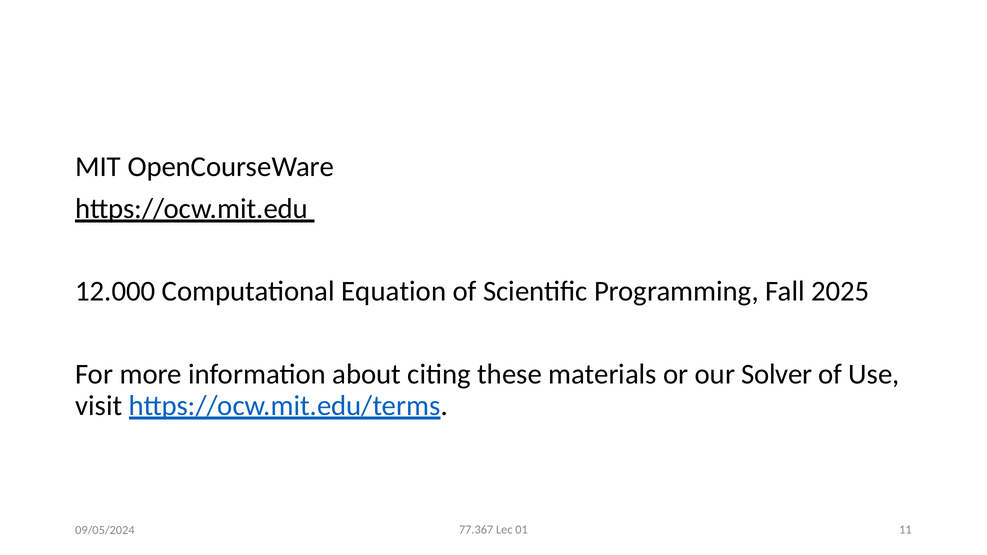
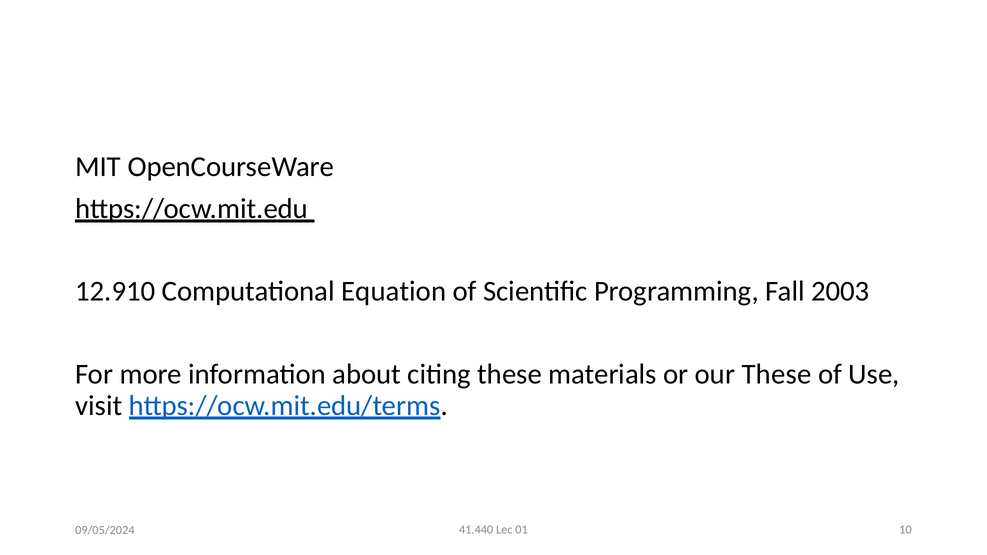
12.000: 12.000 -> 12.910
2025: 2025 -> 2003
our Solver: Solver -> These
77.367: 77.367 -> 41.440
11: 11 -> 10
